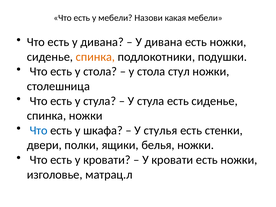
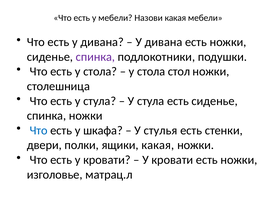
спинка at (95, 57) colour: orange -> purple
стул: стул -> стол
ящики белья: белья -> какая
